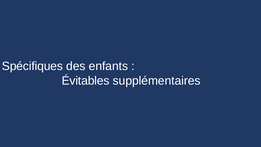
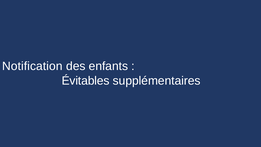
Spécifiques: Spécifiques -> Notification
